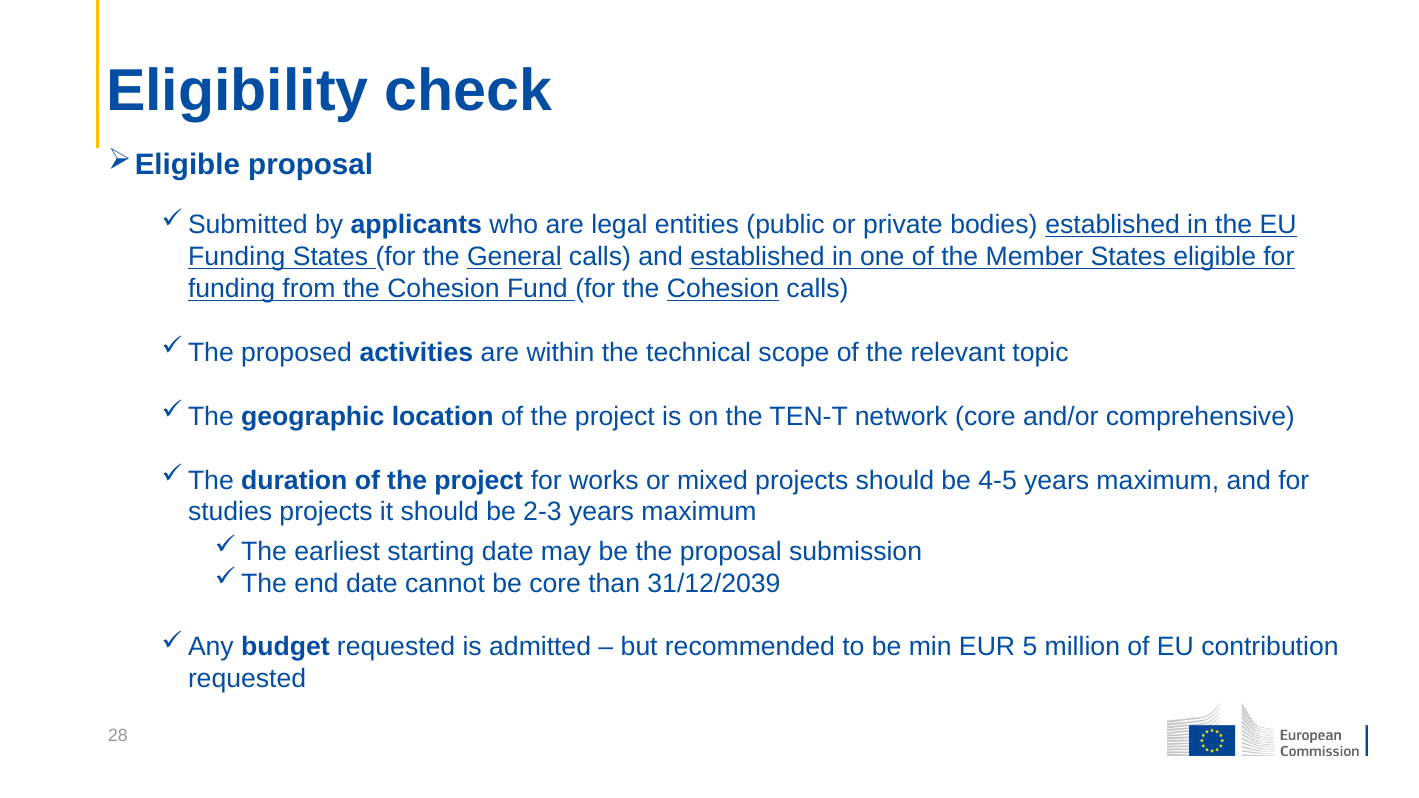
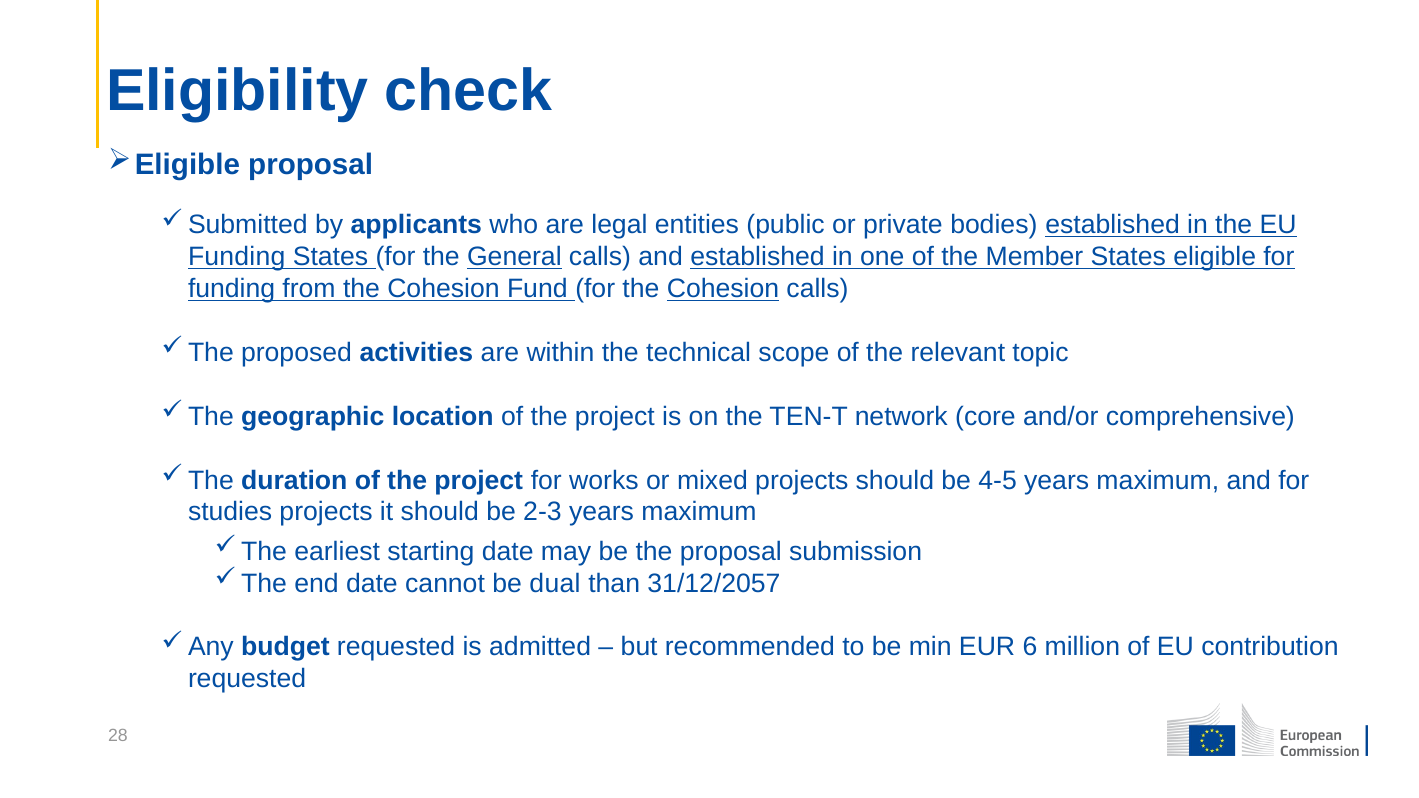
be core: core -> dual
31/12/2039: 31/12/2039 -> 31/12/2057
5: 5 -> 6
